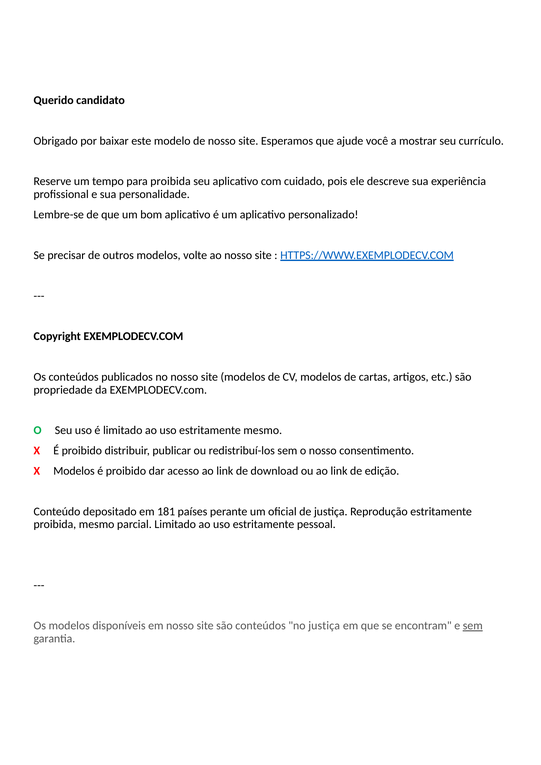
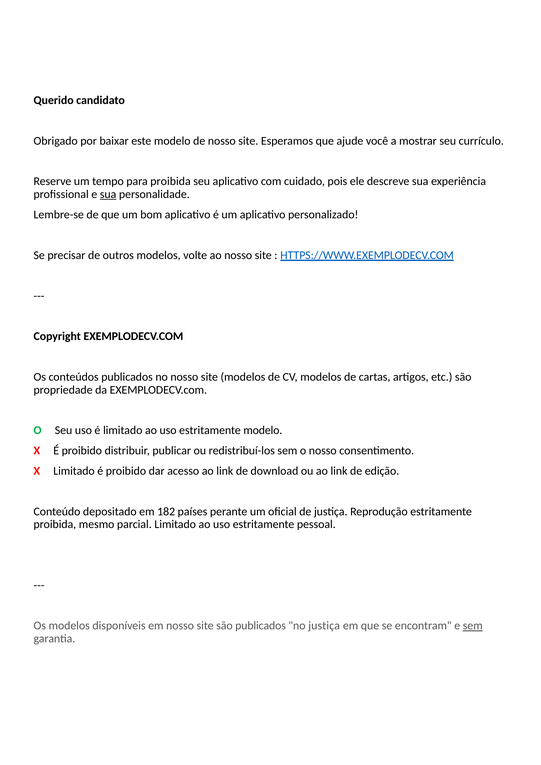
sua at (108, 194) underline: none -> present
estritamente mesmo: mesmo -> modelo
X Modelos: Modelos -> Limitado
181: 181 -> 182
são conteúdos: conteúdos -> publicados
